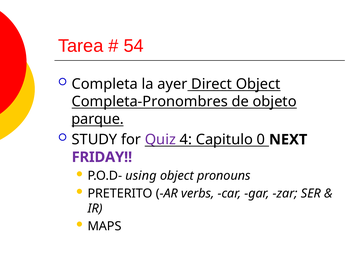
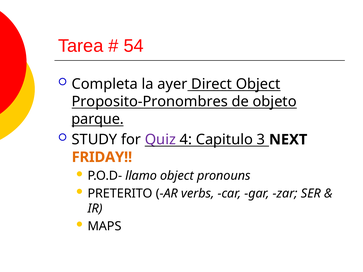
Completa-Pronombres: Completa-Pronombres -> Proposito-Pronombres
0: 0 -> 3
FRIDAY colour: purple -> orange
using: using -> llamo
